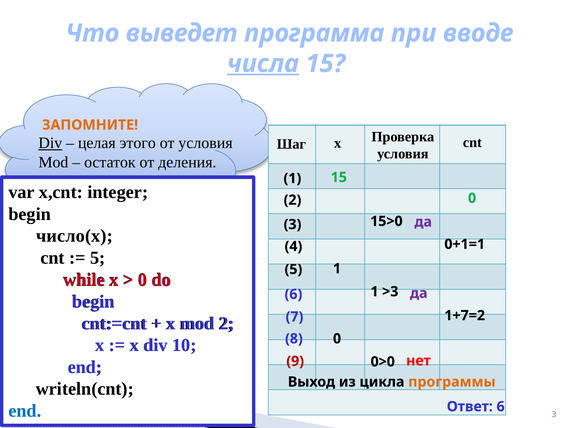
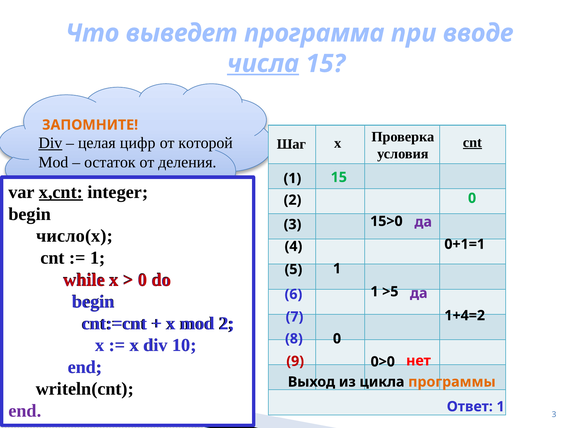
этого: этого -> цифр
от условия: условия -> которой
cnt at (472, 142) underline: none -> present
x,cnt underline: none -> present
5 at (98, 257): 5 -> 1
>3: >3 -> >5
1+7=2: 1+7=2 -> 1+4=2
end at (25, 410) colour: blue -> purple
Ответ 6: 6 -> 1
